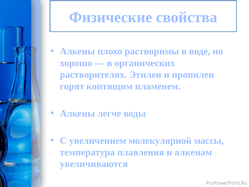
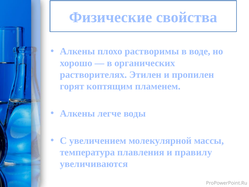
алкенам: алкенам -> правилу
